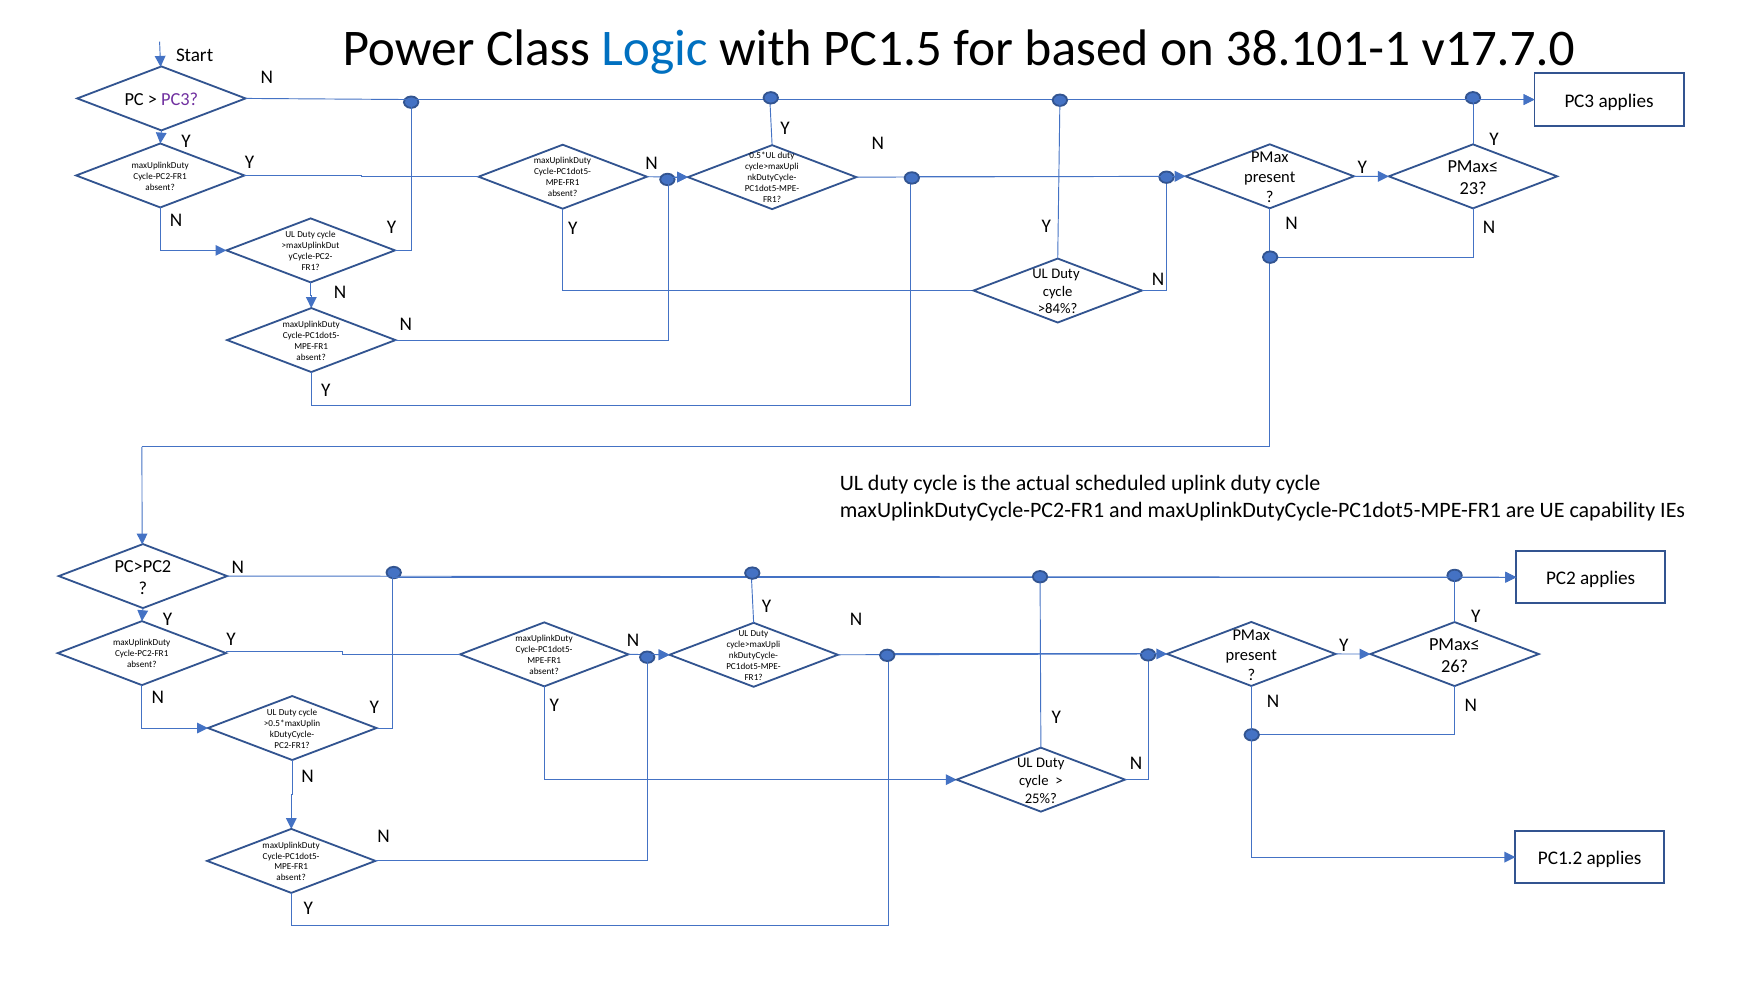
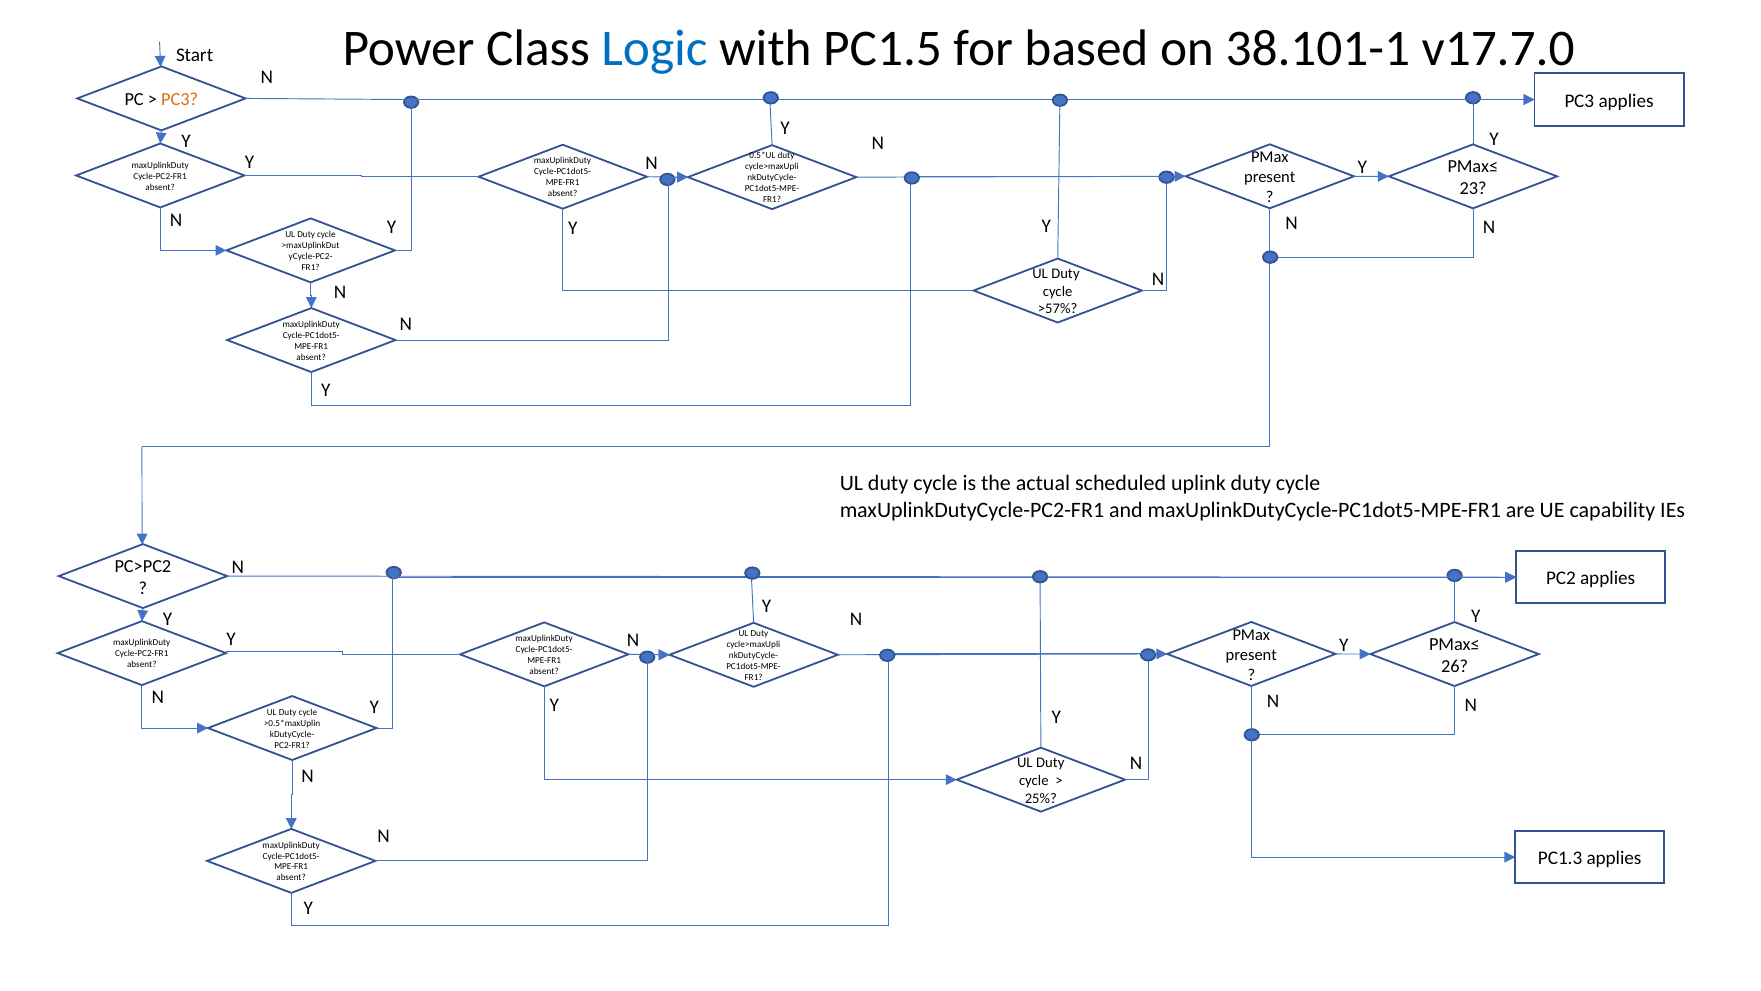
PC3 at (180, 100) colour: purple -> orange
>84%: >84% -> >57%
PC1.2: PC1.2 -> PC1.3
